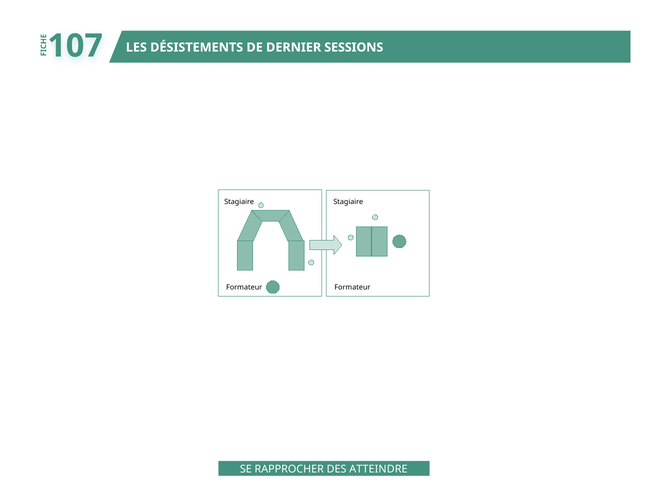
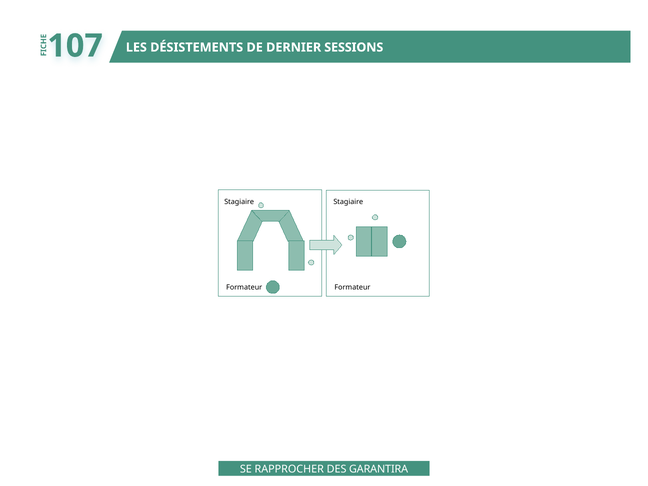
ATTEINDRE: ATTEINDRE -> GARANTIRA
